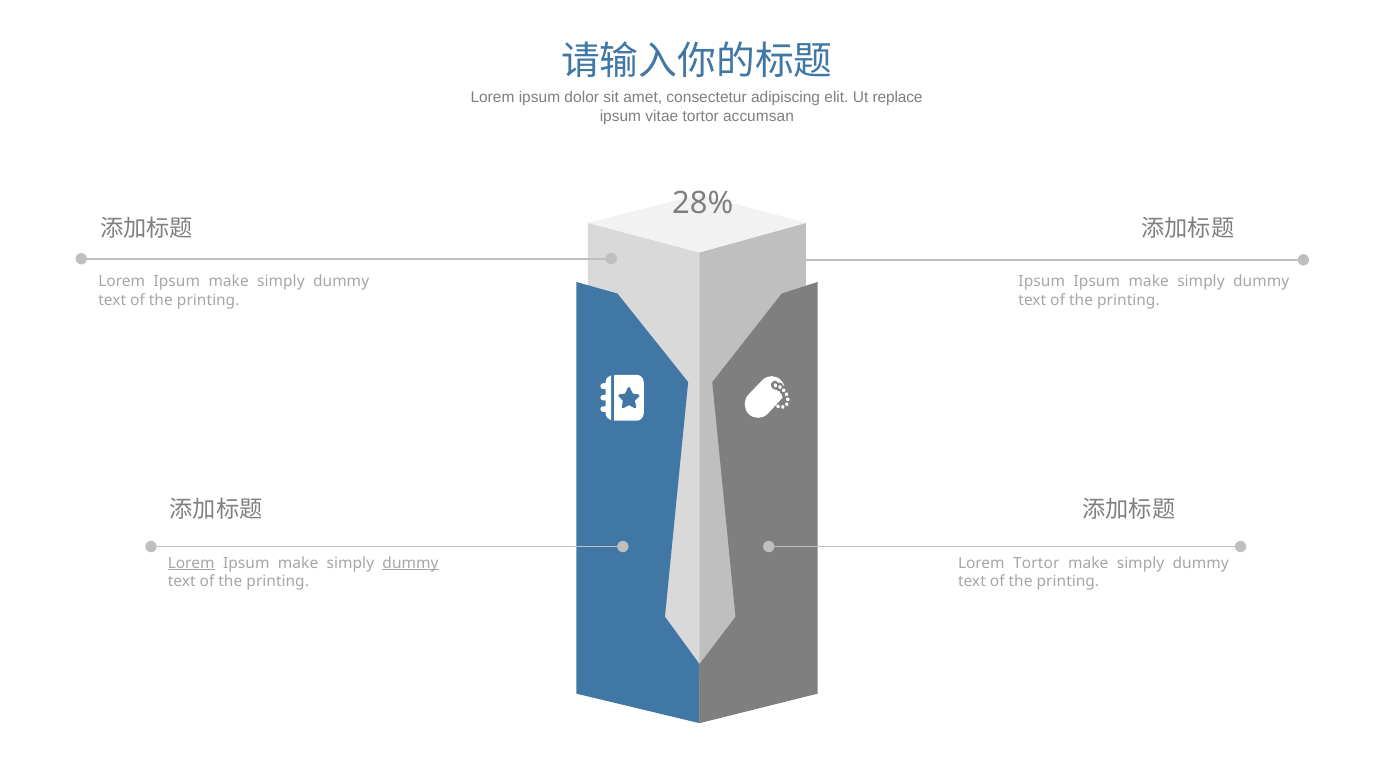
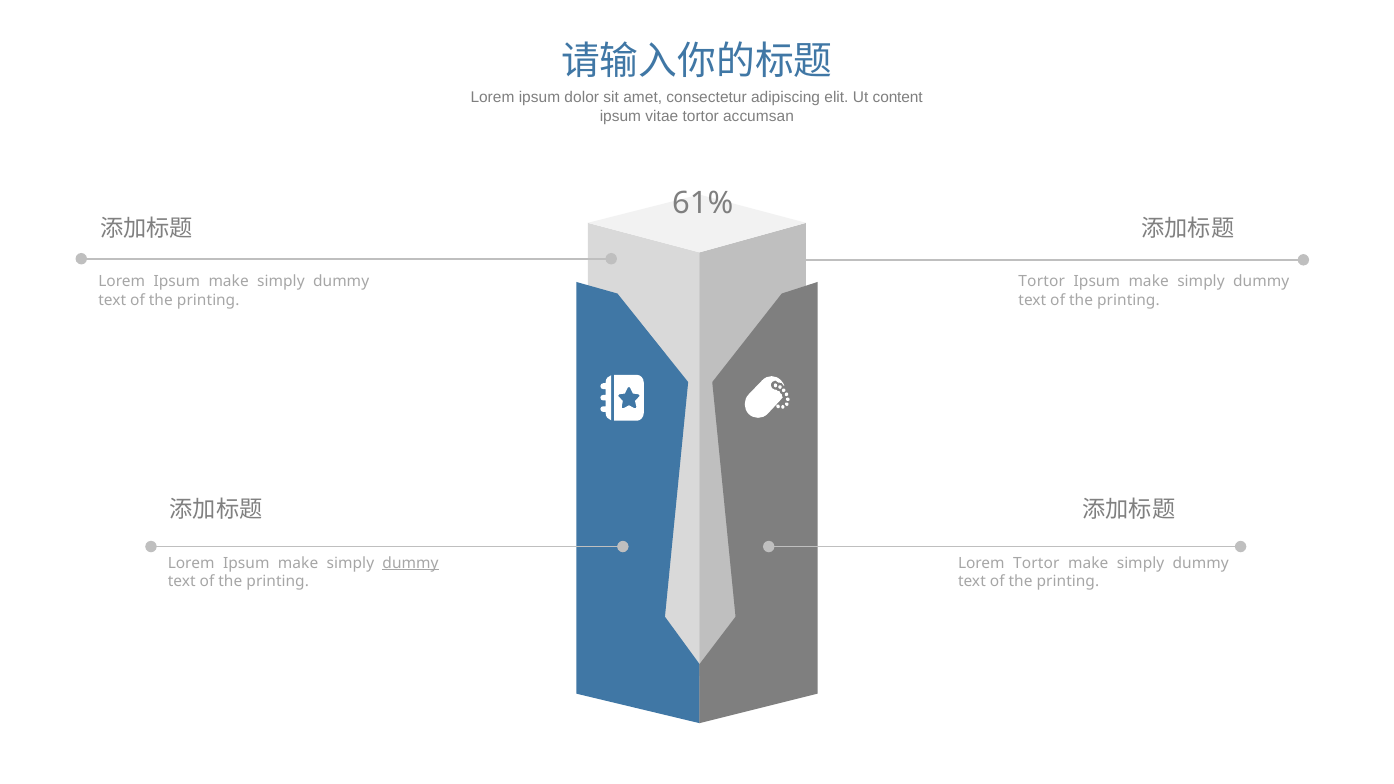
replace: replace -> content
28%: 28% -> 61%
Ipsum at (1042, 282): Ipsum -> Tortor
Lorem at (191, 563) underline: present -> none
